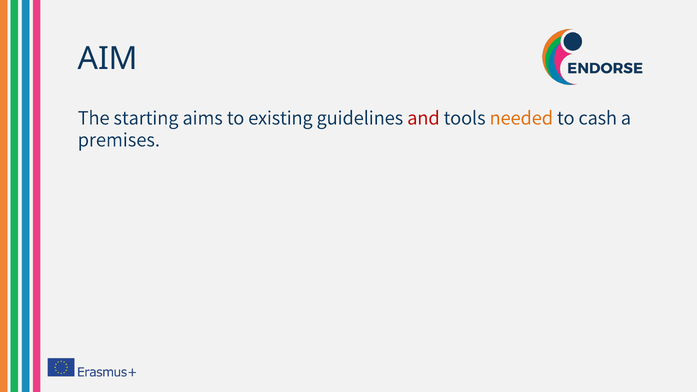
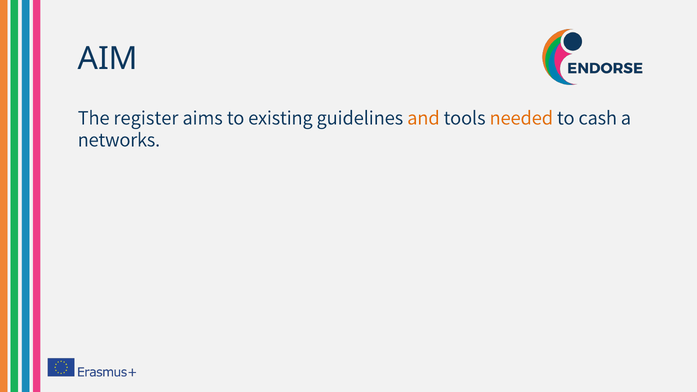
starting: starting -> register
and colour: red -> orange
premises: premises -> networks
